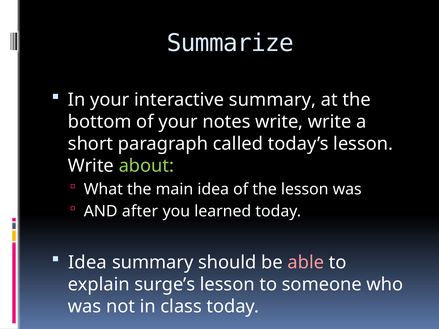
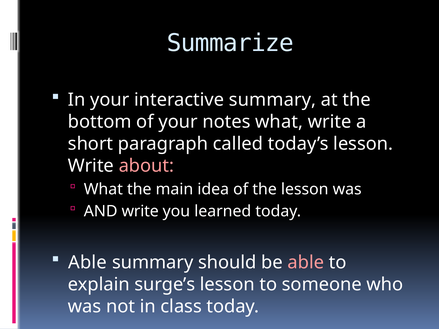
notes write: write -> what
about colour: light green -> pink
AND after: after -> write
Idea at (88, 263): Idea -> Able
